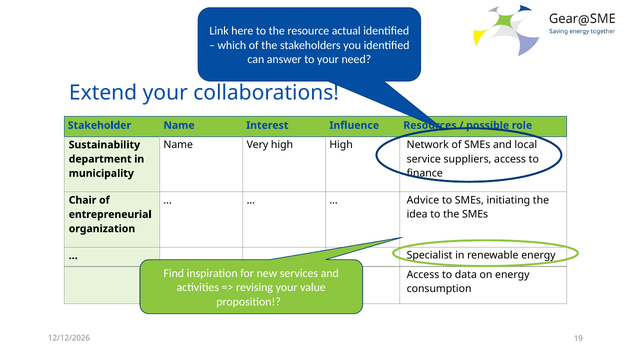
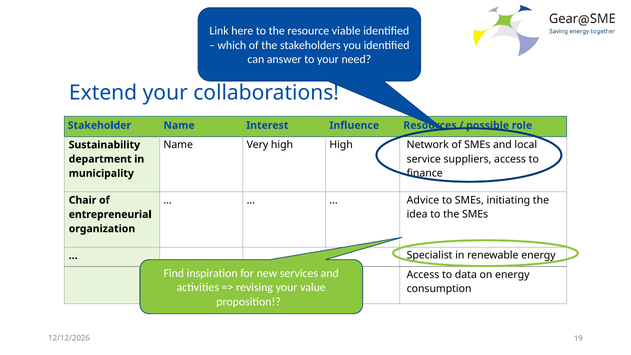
actual: actual -> viable
